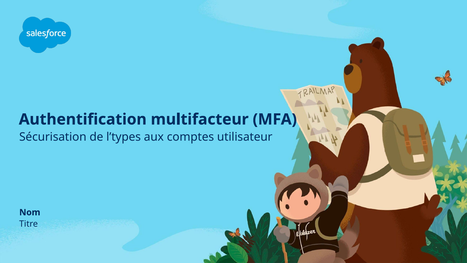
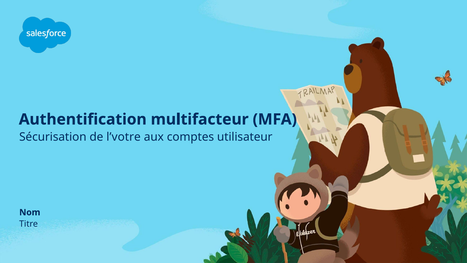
l’types: l’types -> l’votre
